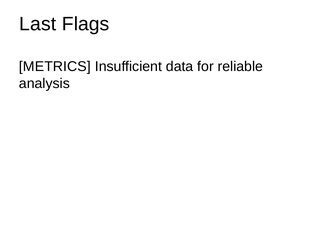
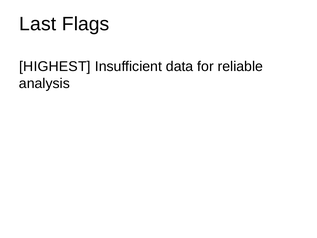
METRICS: METRICS -> HIGHEST
